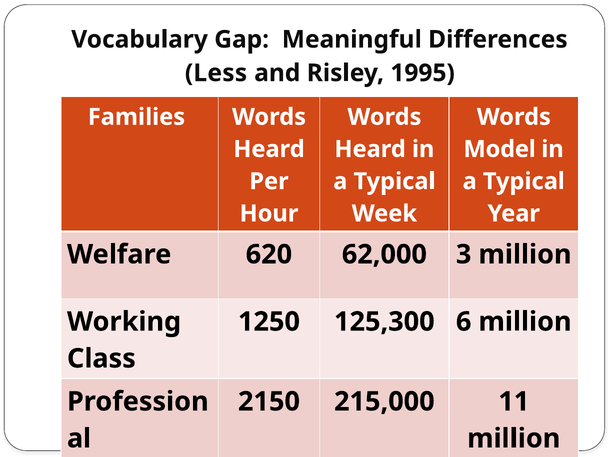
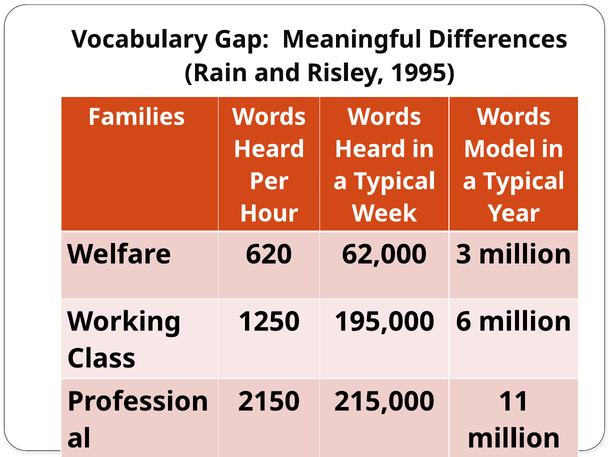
Less: Less -> Rain
125,300: 125,300 -> 195,000
